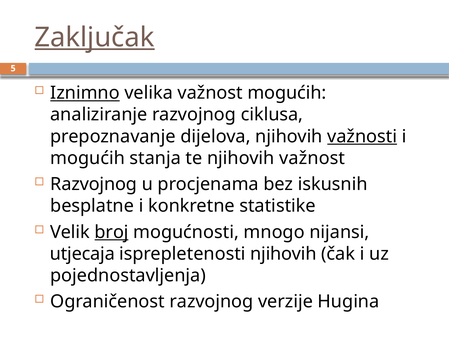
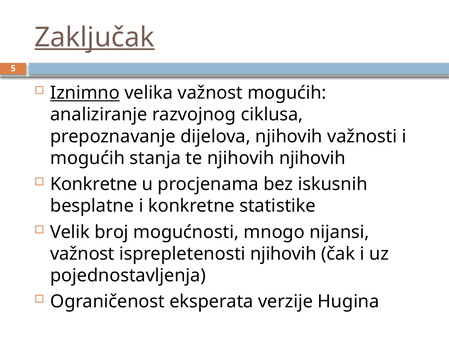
važnosti underline: present -> none
njihovih važnost: važnost -> njihovih
Razvojnog at (94, 184): Razvojnog -> Konkretne
broj underline: present -> none
utjecaja at (82, 254): utjecaja -> važnost
Ograničenost razvojnog: razvojnog -> eksperata
